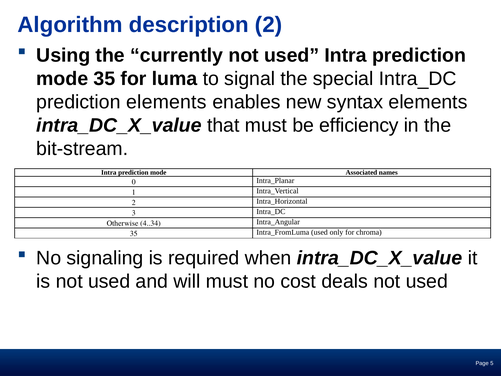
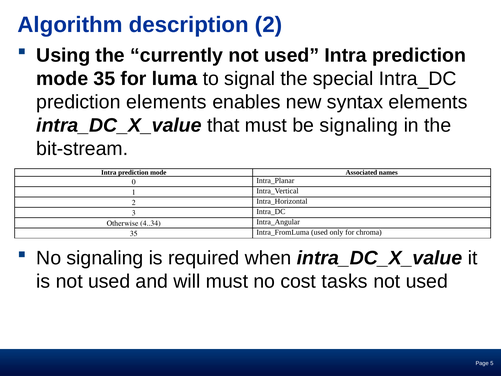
be efficiency: efficiency -> signaling
deals: deals -> tasks
